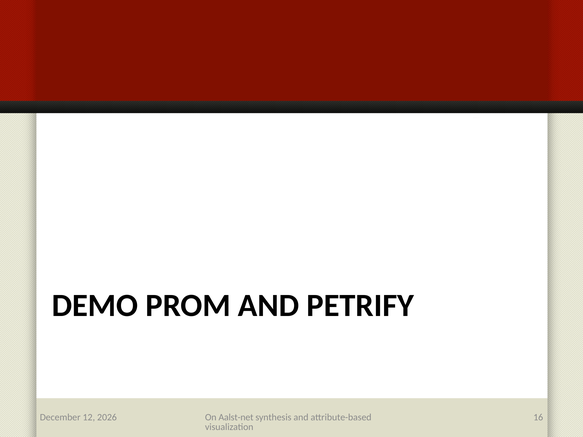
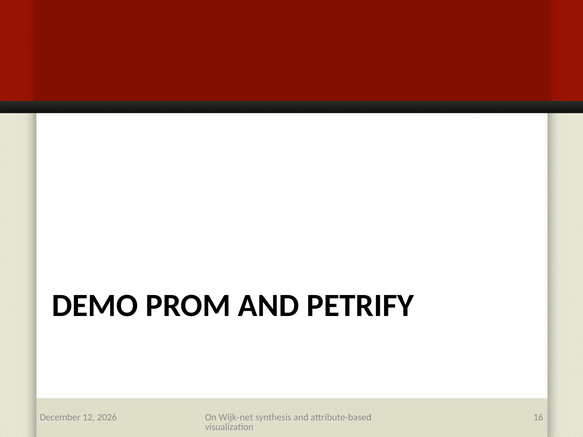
Aalst-net: Aalst-net -> Wijk-net
